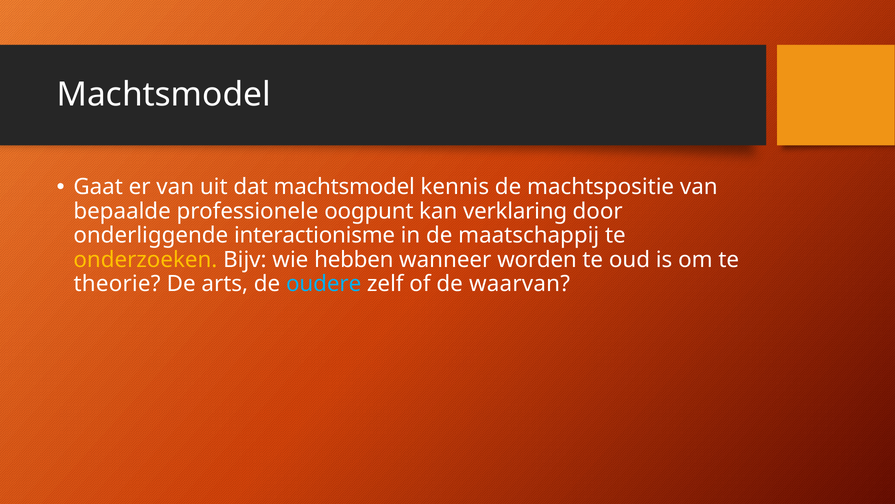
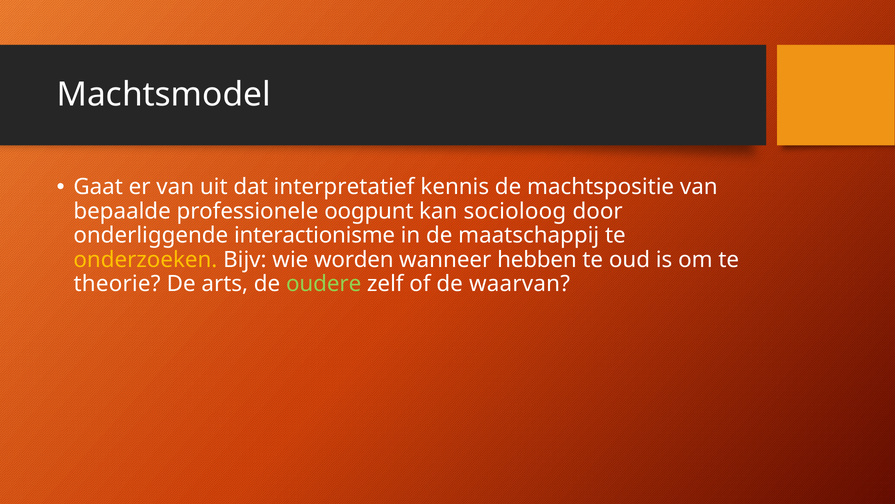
dat machtsmodel: machtsmodel -> interpretatief
verklaring: verklaring -> socioloog
hebben: hebben -> worden
worden: worden -> hebben
oudere colour: light blue -> light green
